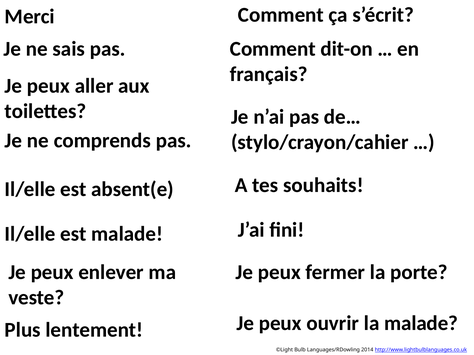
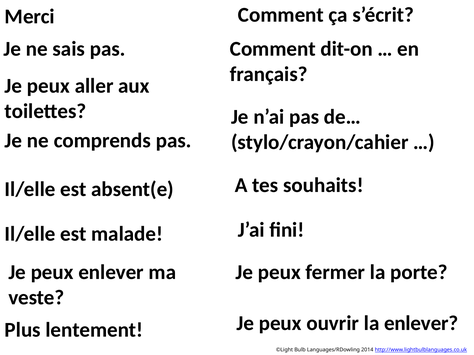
la malade: malade -> enlever
